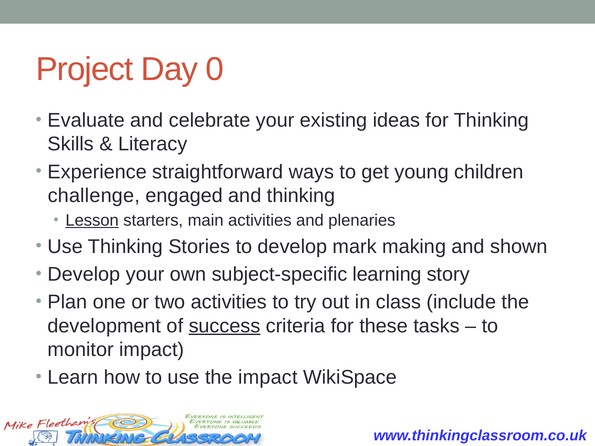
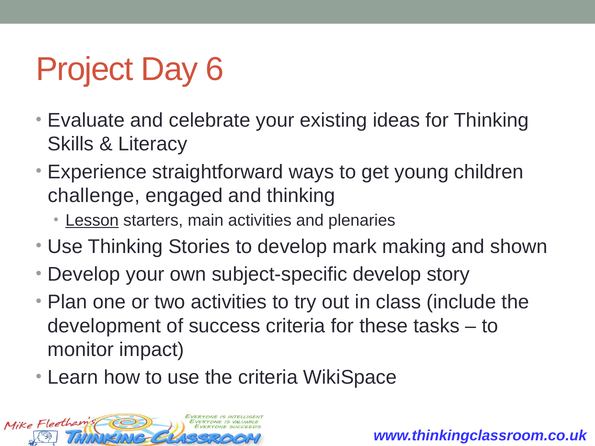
0: 0 -> 6
subject-specific learning: learning -> develop
success underline: present -> none
the impact: impact -> criteria
